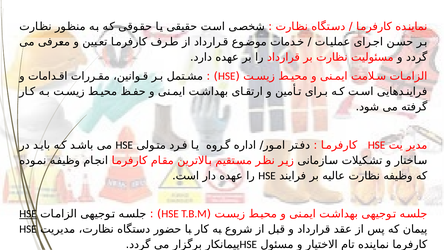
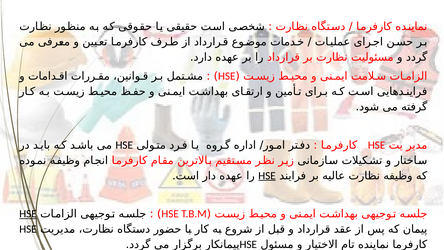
HSE at (267, 176) underline: none -> present
